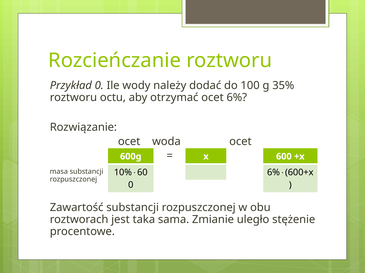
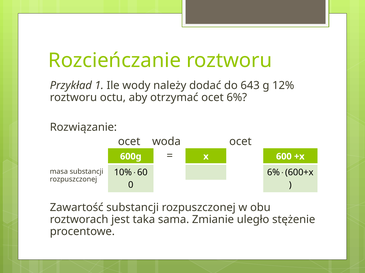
Przykład 0: 0 -> 1
100: 100 -> 643
35%: 35% -> 12%
